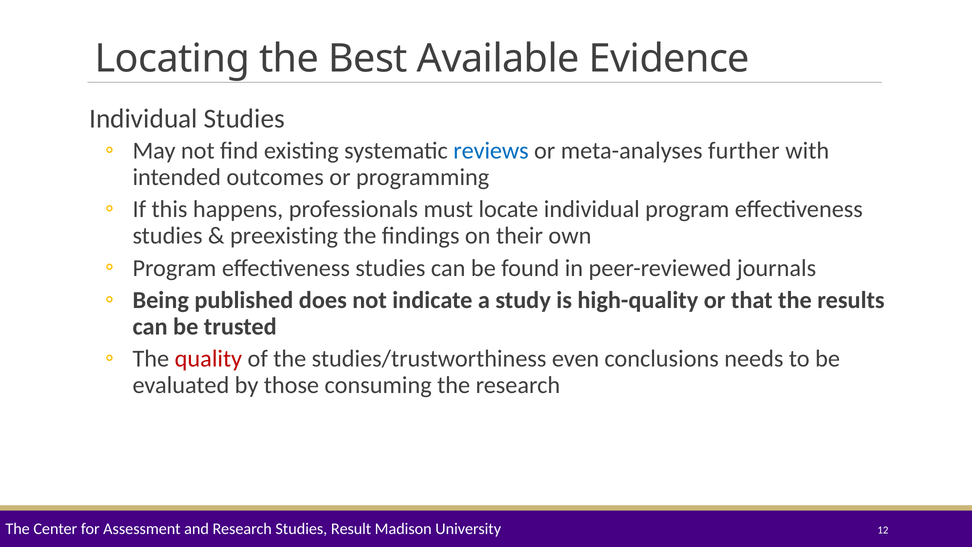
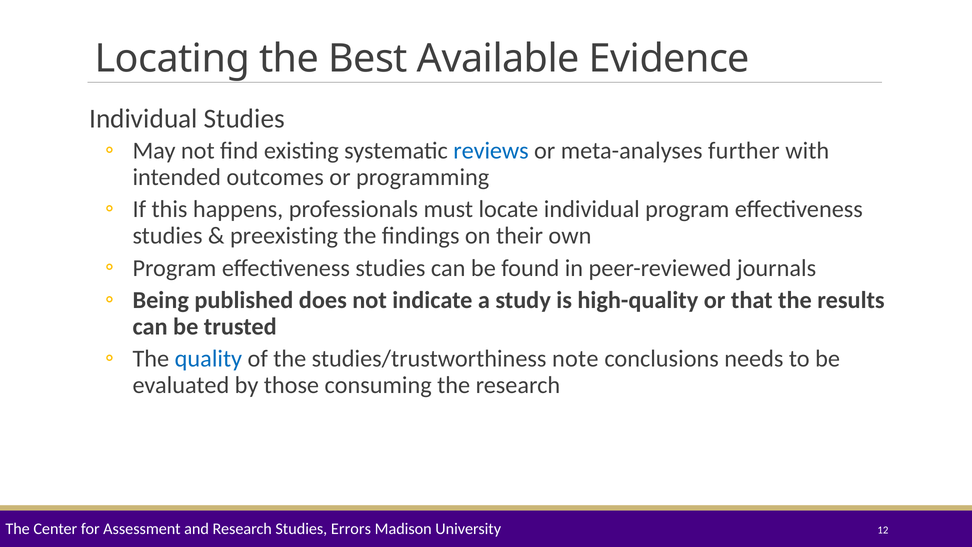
quality colour: red -> blue
even: even -> note
Result: Result -> Errors
